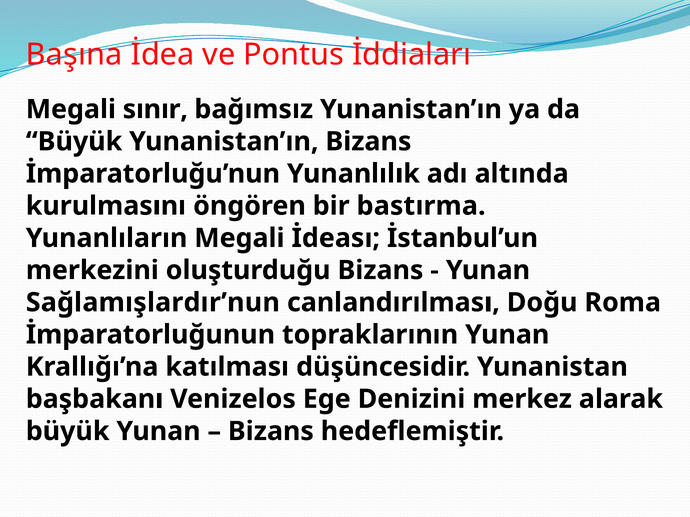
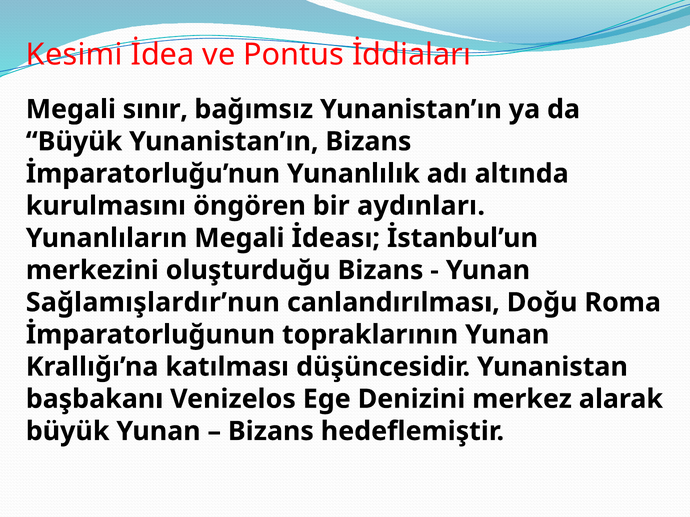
Başına: Başına -> Kesimi
bastırma: bastırma -> aydınları
